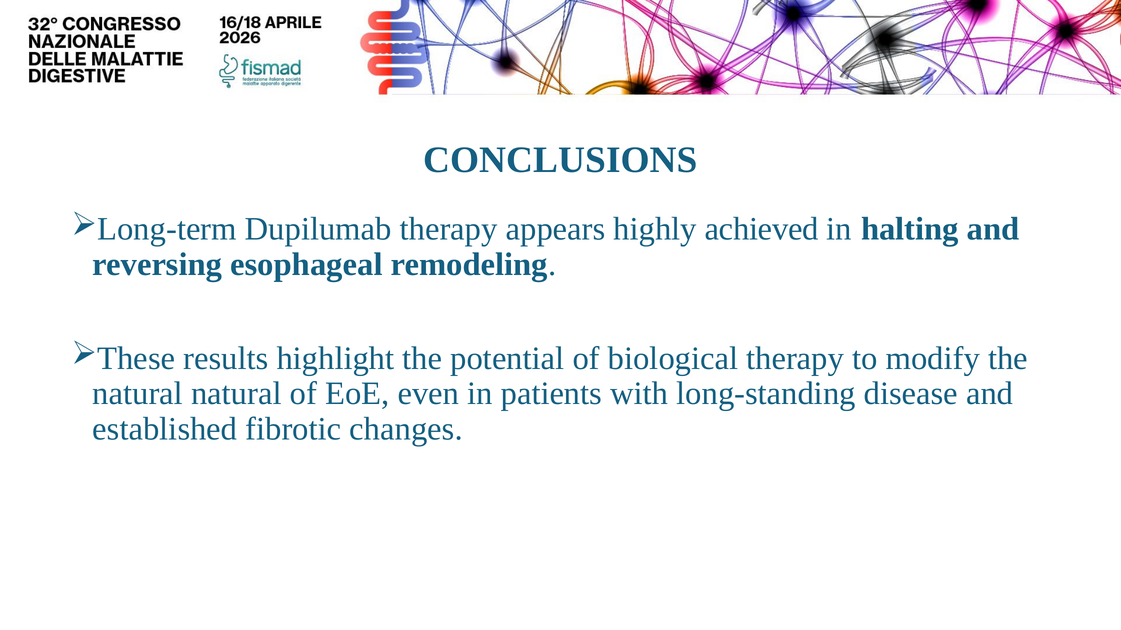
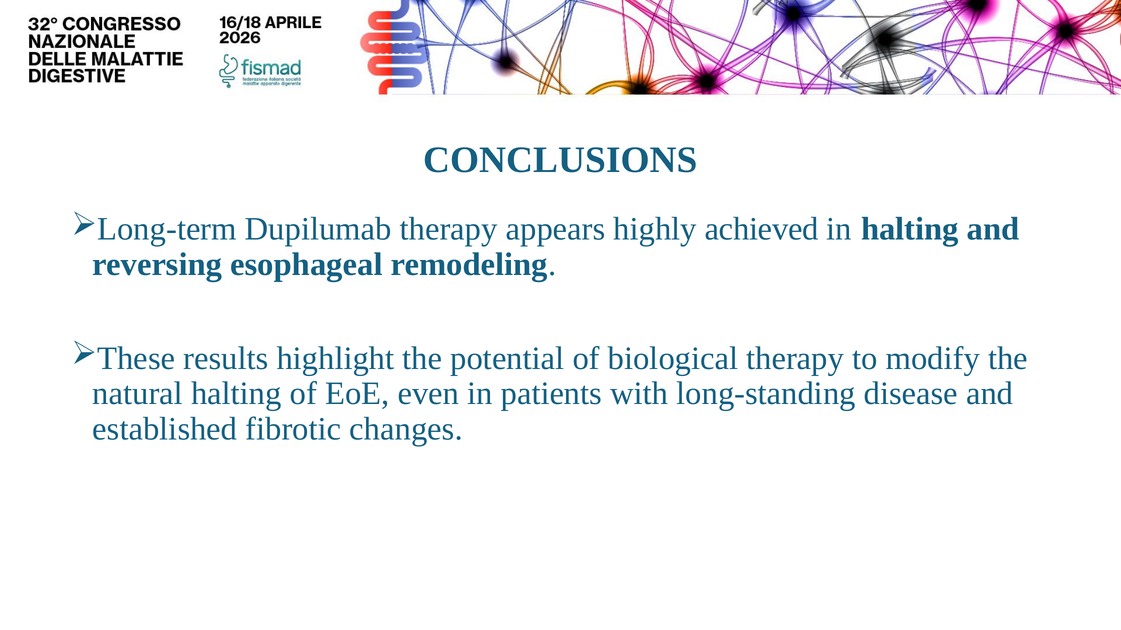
natural natural: natural -> halting
